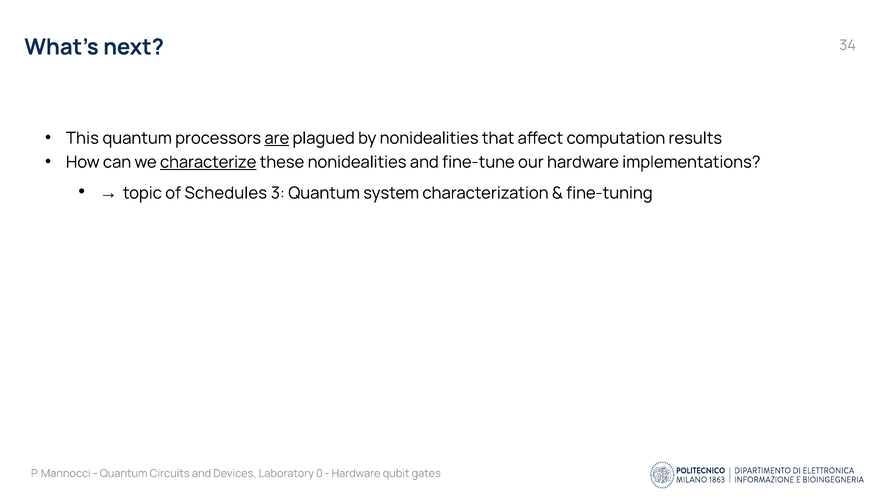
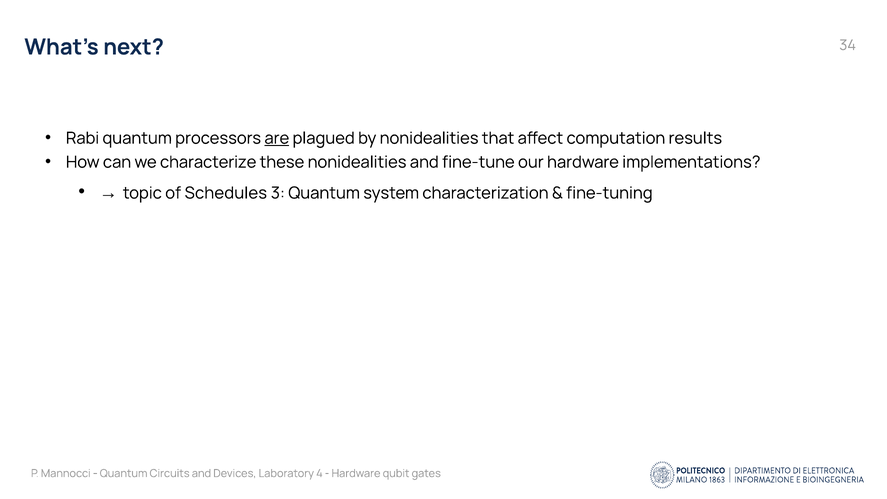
This: This -> Rabi
characterize underline: present -> none
0: 0 -> 4
